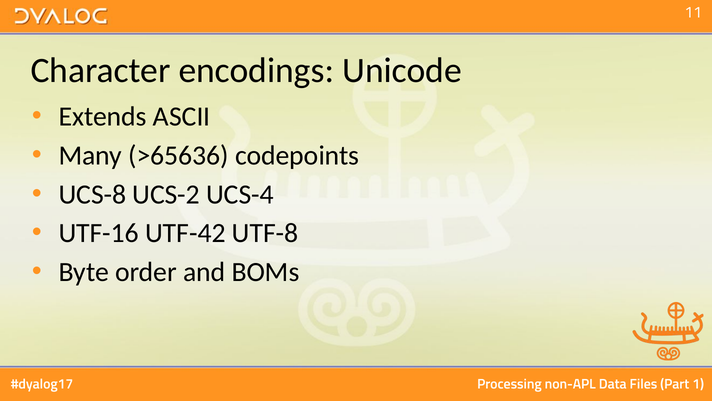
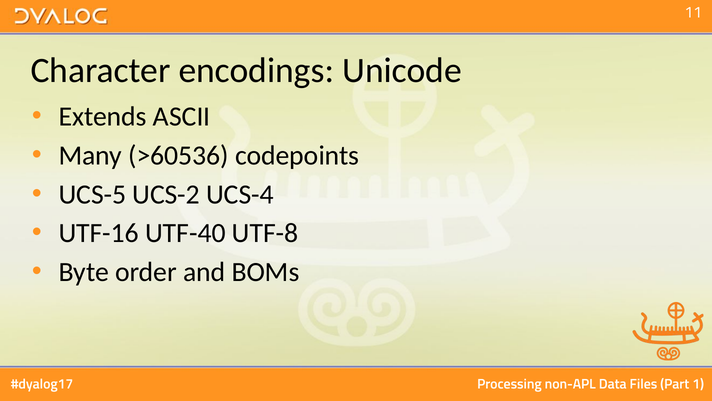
>65636: >65636 -> >60536
UCS-8: UCS-8 -> UCS-5
UTF-42: UTF-42 -> UTF-40
